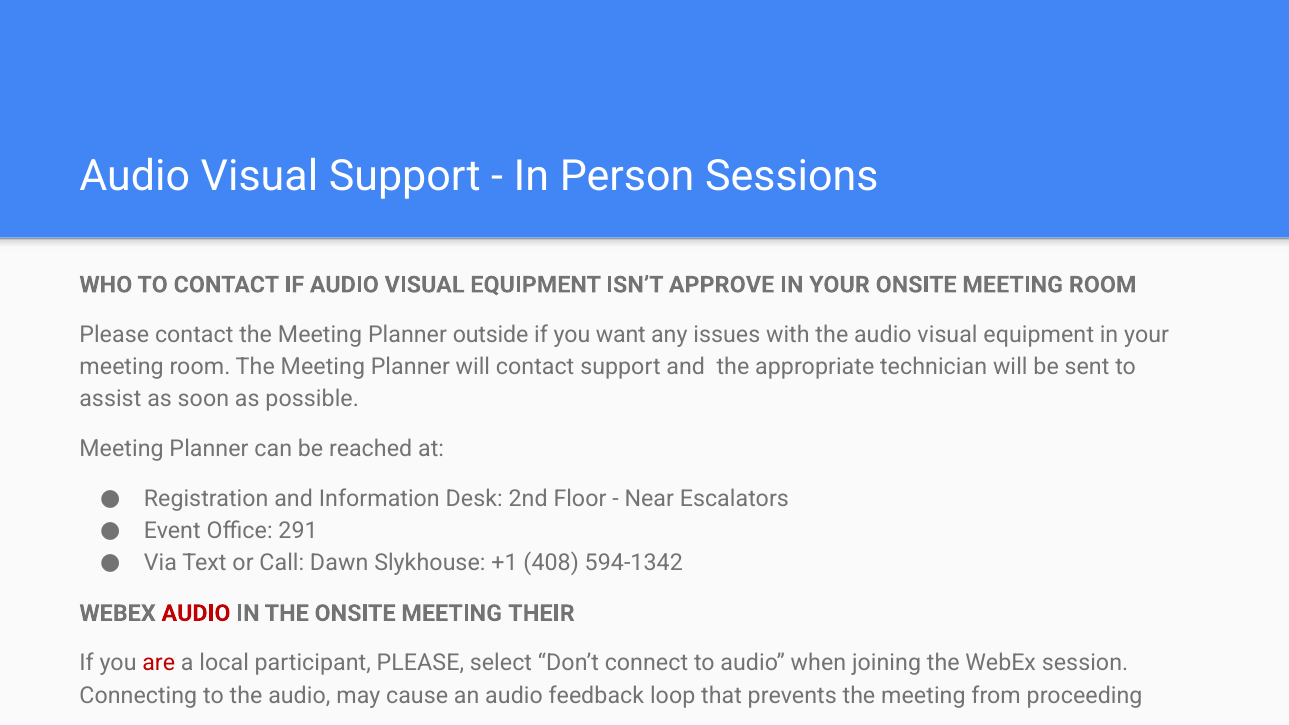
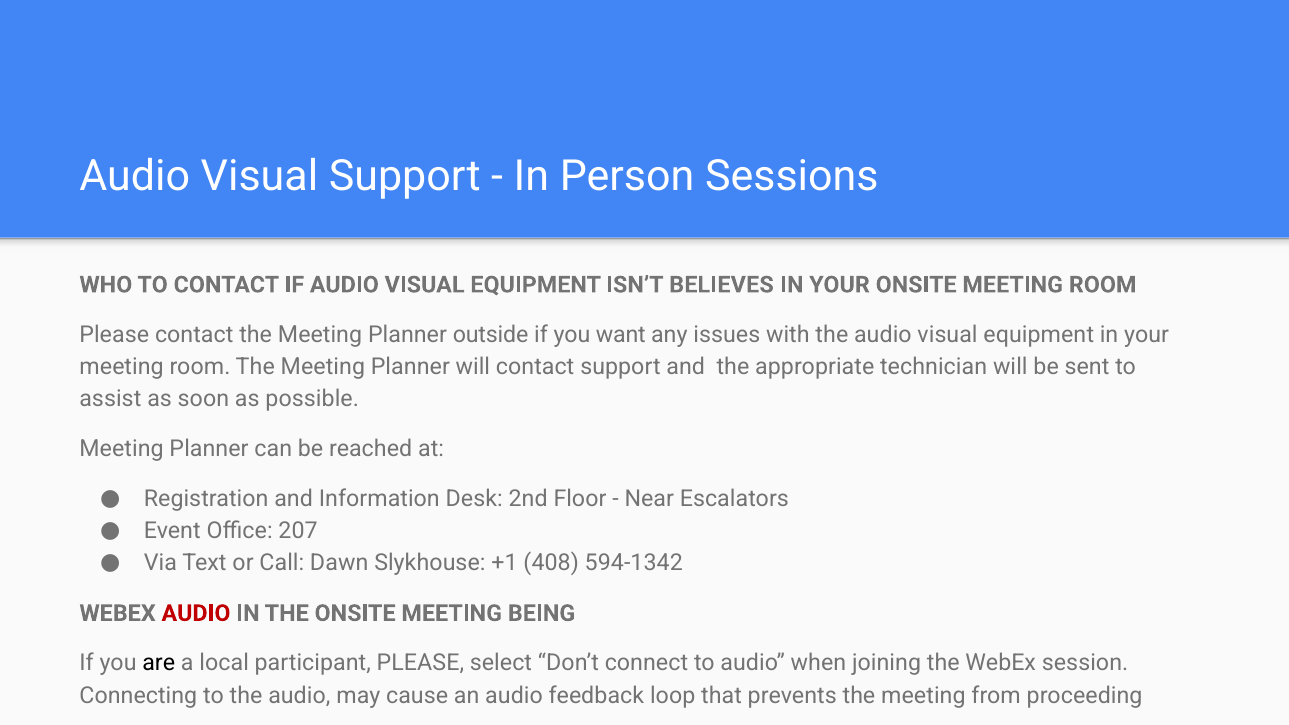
APPROVE: APPROVE -> BELIEVES
291: 291 -> 207
THEIR: THEIR -> BEING
are colour: red -> black
